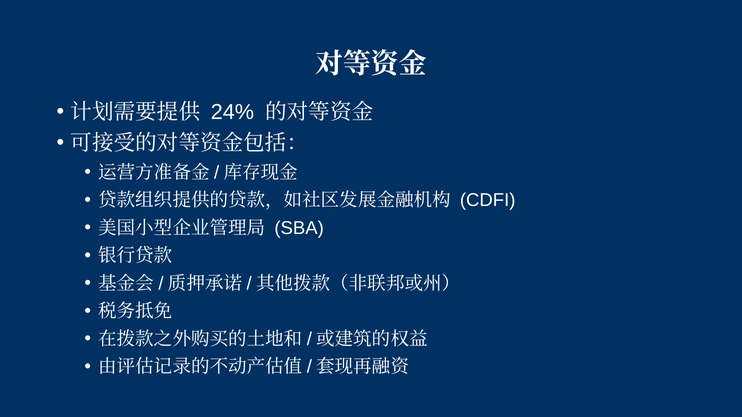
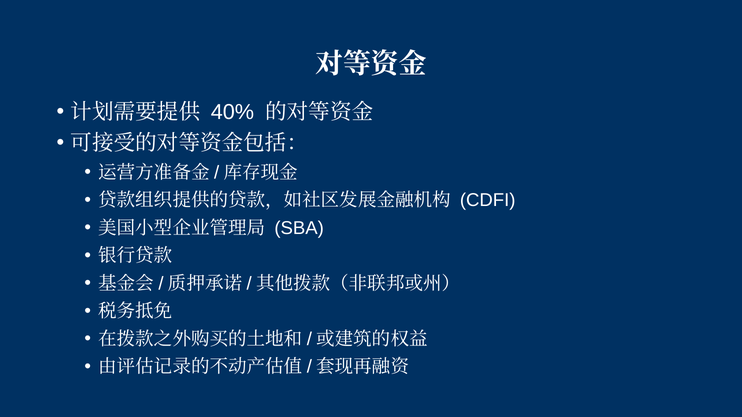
24%: 24% -> 40%
